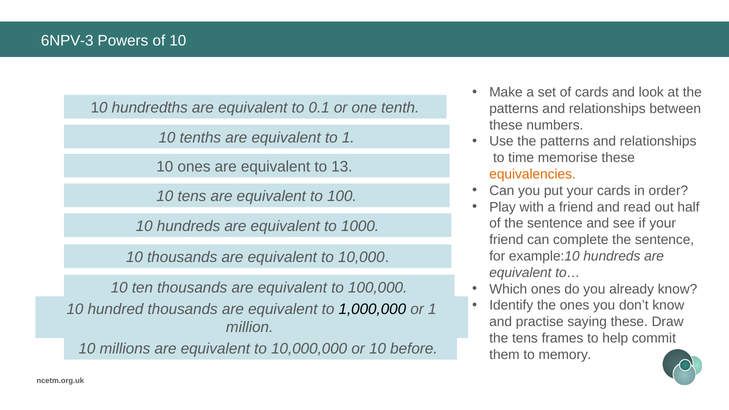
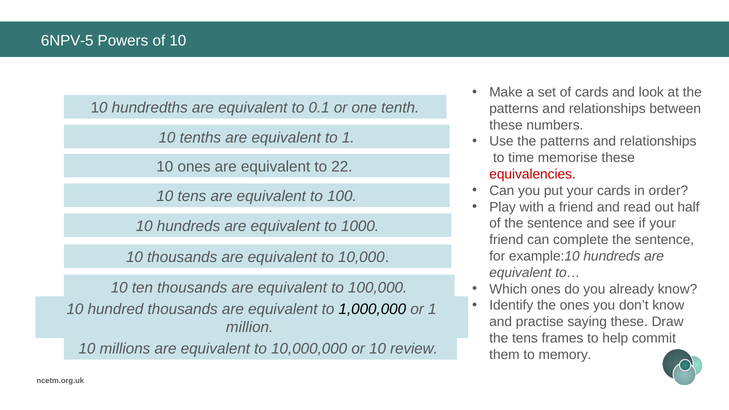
6NPV-3: 6NPV-3 -> 6NPV-5
13: 13 -> 22
equivalencies colour: orange -> red
before: before -> review
